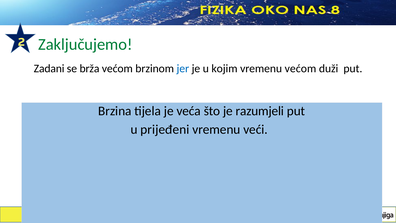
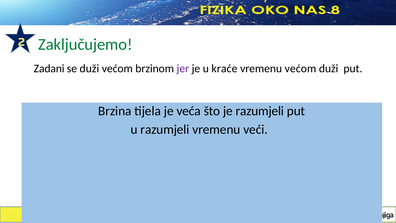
se brža: brža -> duži
jer colour: blue -> purple
kojim: kojim -> kraće
u prijeđeni: prijeđeni -> razumjeli
